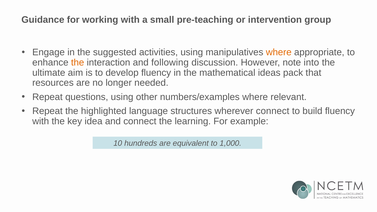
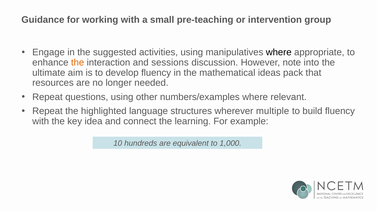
where at (279, 52) colour: orange -> black
following: following -> sessions
wherever connect: connect -> multiple
